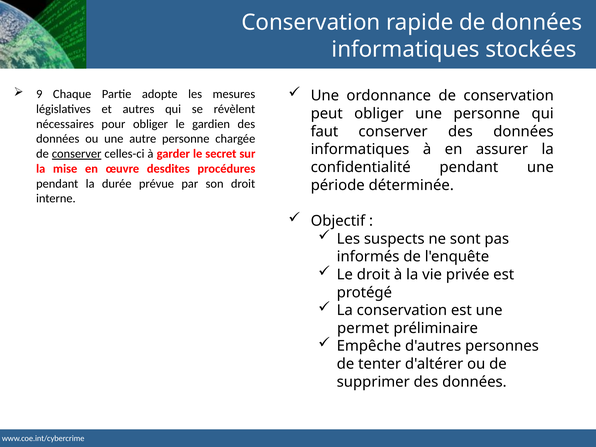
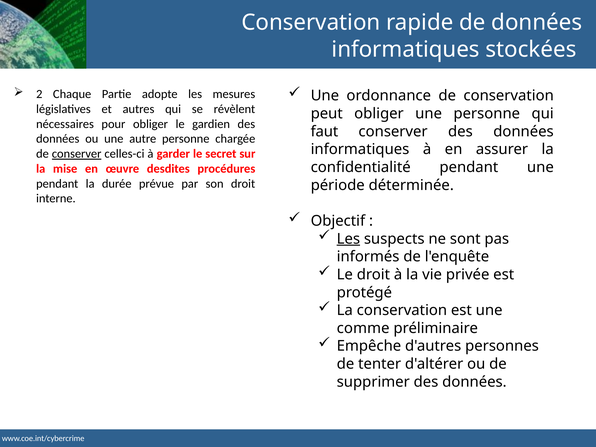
9: 9 -> 2
Les at (348, 239) underline: none -> present
permet: permet -> comme
